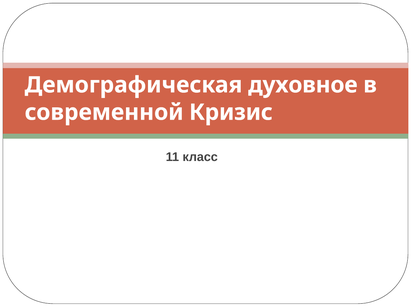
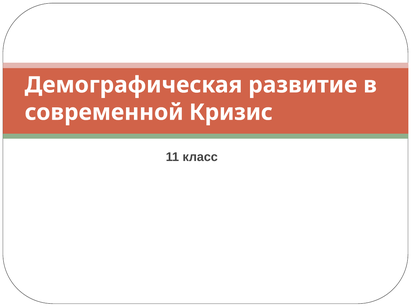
духовное: духовное -> развитие
